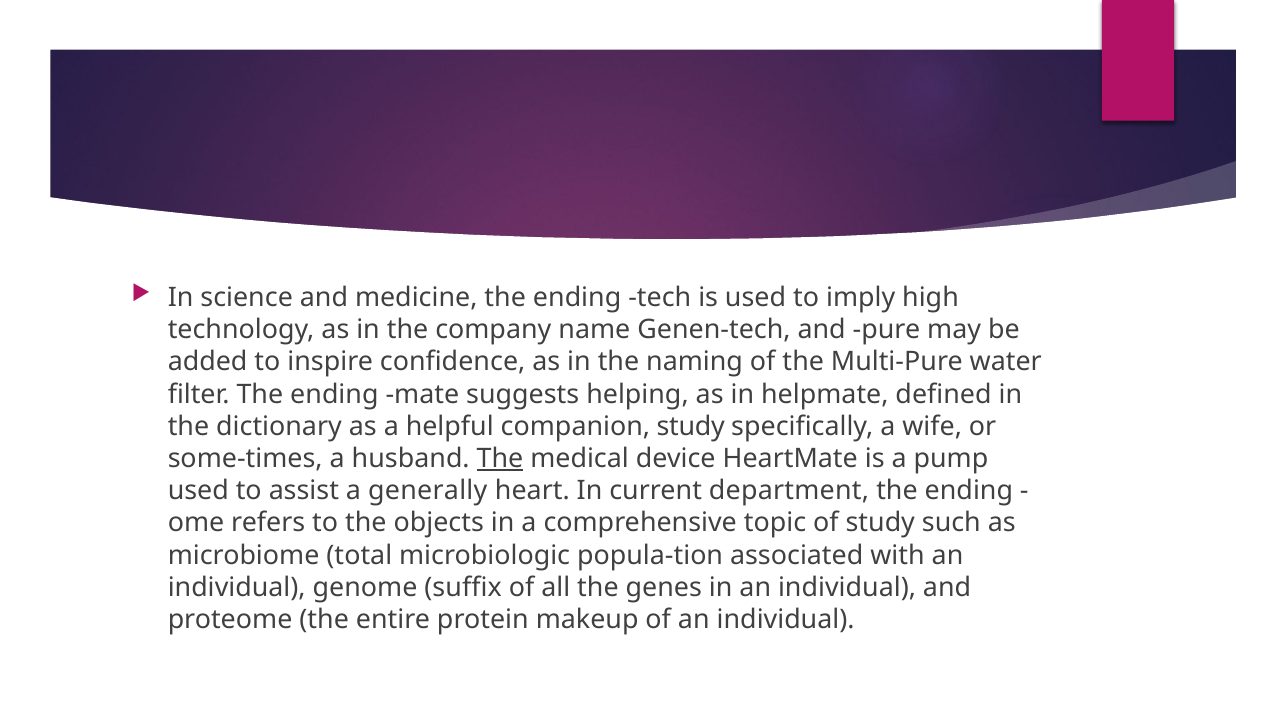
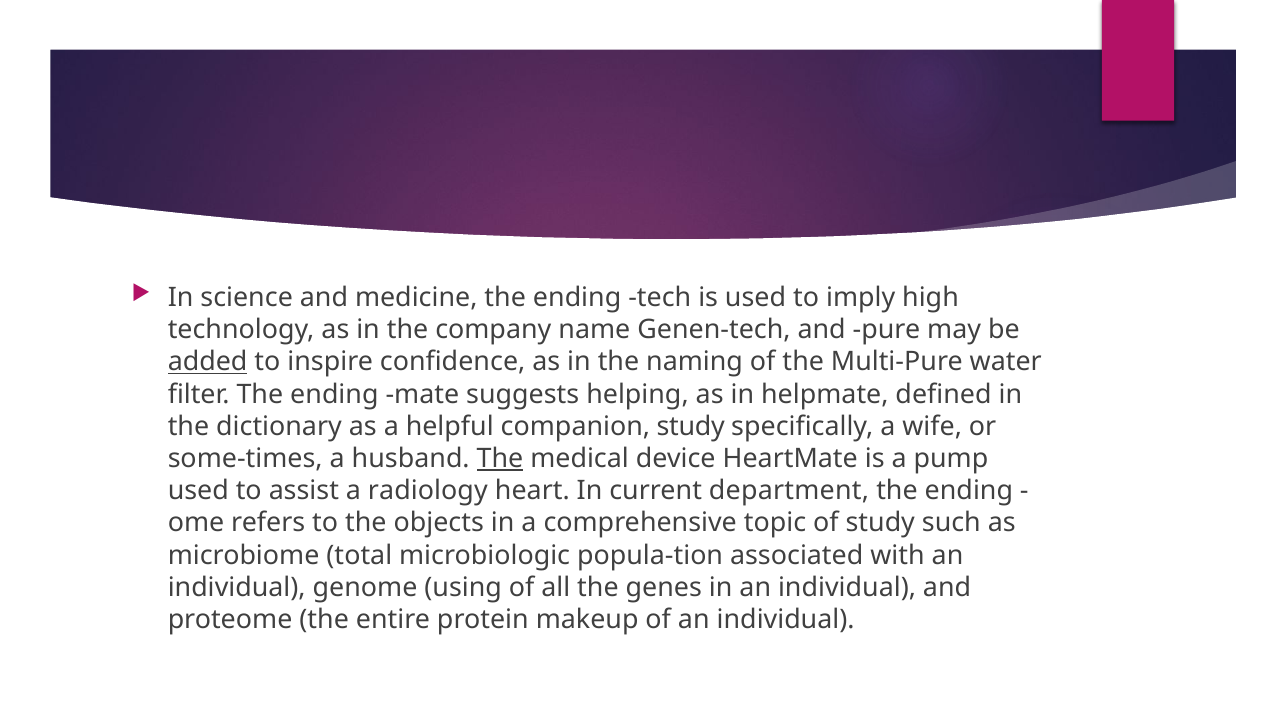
added underline: none -> present
generally: generally -> radiology
suffix: suffix -> using
